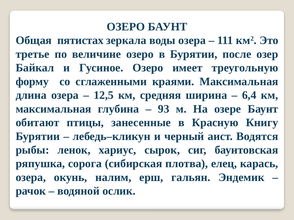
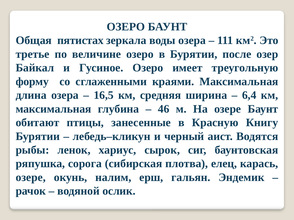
12,5: 12,5 -> 16,5
93: 93 -> 46
озера at (31, 178): озера -> озере
